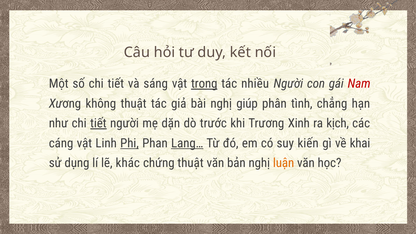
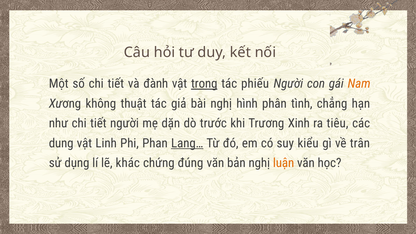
sáng: sáng -> đành
nhiều: nhiều -> phiếu
Nam colour: red -> orange
giúp: giúp -> hình
tiết at (98, 123) underline: present -> none
kịch: kịch -> tiêu
cáng: cáng -> dung
Phi underline: present -> none
kiến: kiến -> kiểu
khai: khai -> trân
chứng thuật: thuật -> đúng
